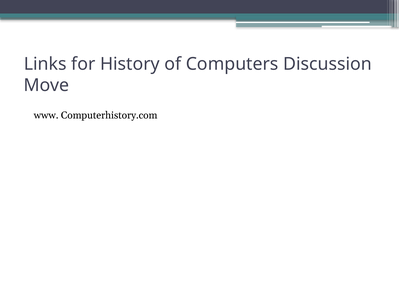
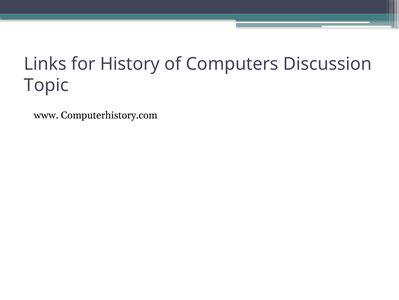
Move: Move -> Topic
